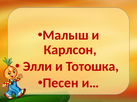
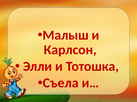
Песен: Песен -> Съела
